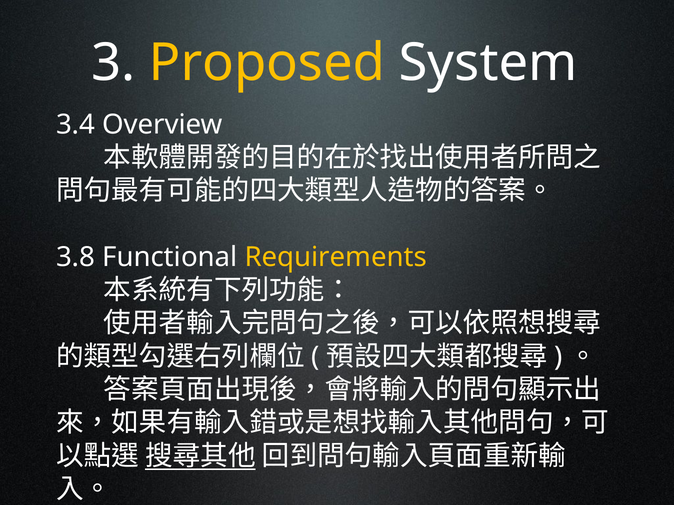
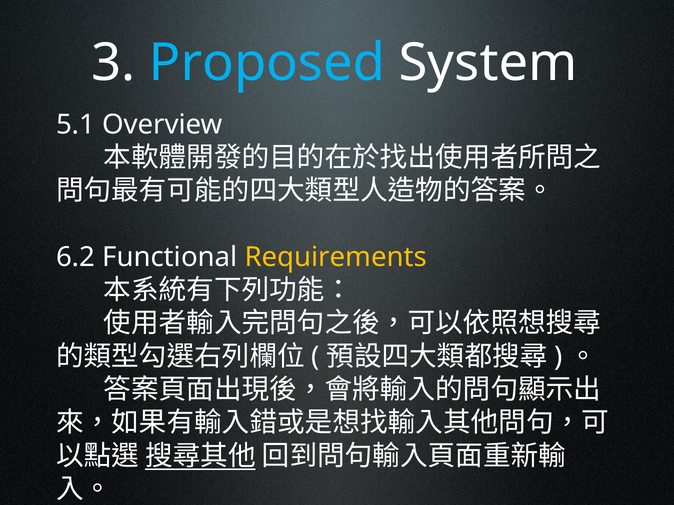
Proposed colour: yellow -> light blue
3.4: 3.4 -> 5.1
3.8: 3.8 -> 6.2
